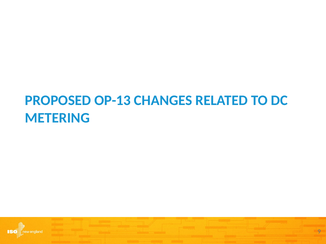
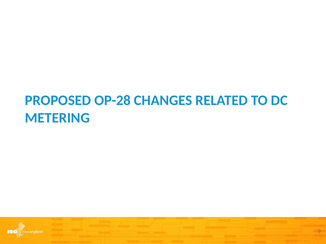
OP-13: OP-13 -> OP-28
